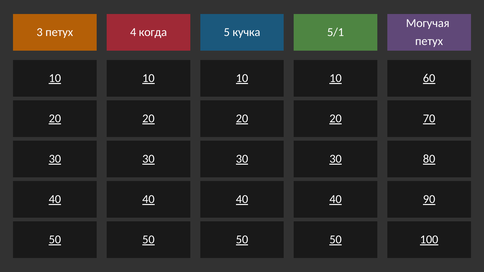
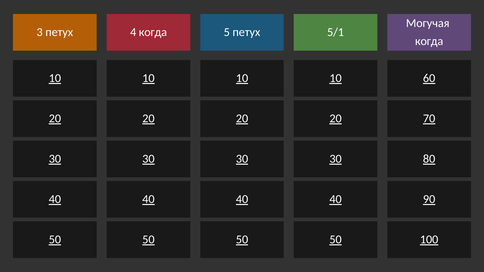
5 кучка: кучка -> петух
петух at (429, 41): петух -> когда
